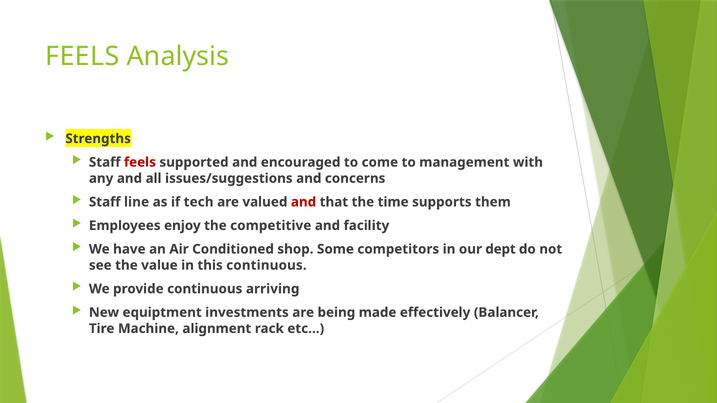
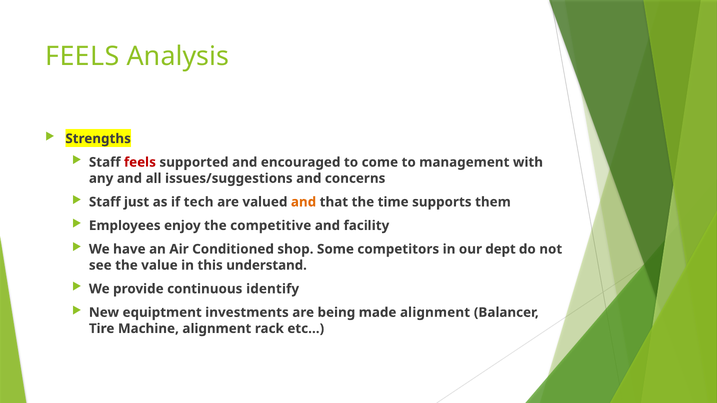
line: line -> just
and at (304, 202) colour: red -> orange
this continuous: continuous -> understand
arriving: arriving -> identify
made effectively: effectively -> alignment
